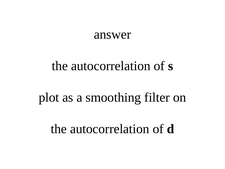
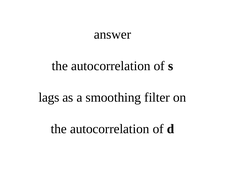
plot: plot -> lags
